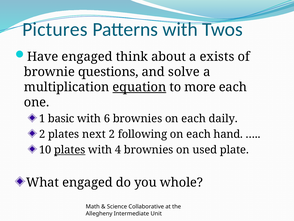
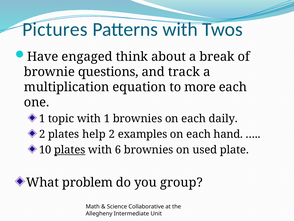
exists: exists -> break
solve: solve -> track
equation underline: present -> none
basic: basic -> topic
with 6: 6 -> 1
next: next -> help
following: following -> examples
4: 4 -> 6
What engaged: engaged -> problem
whole: whole -> group
